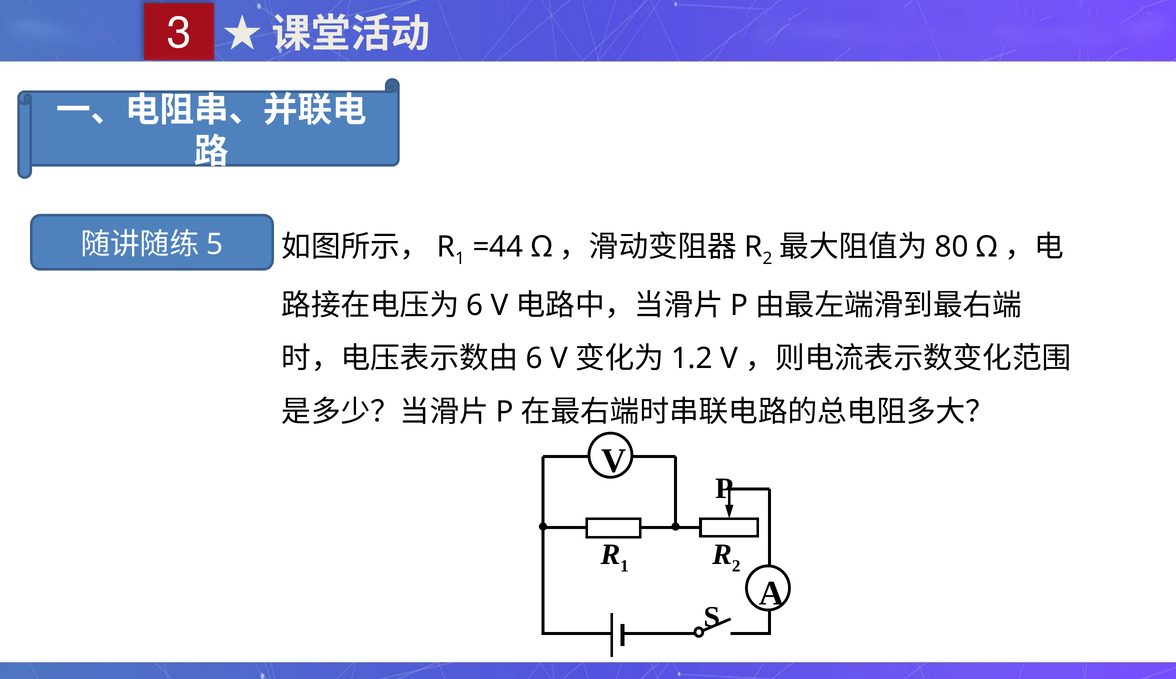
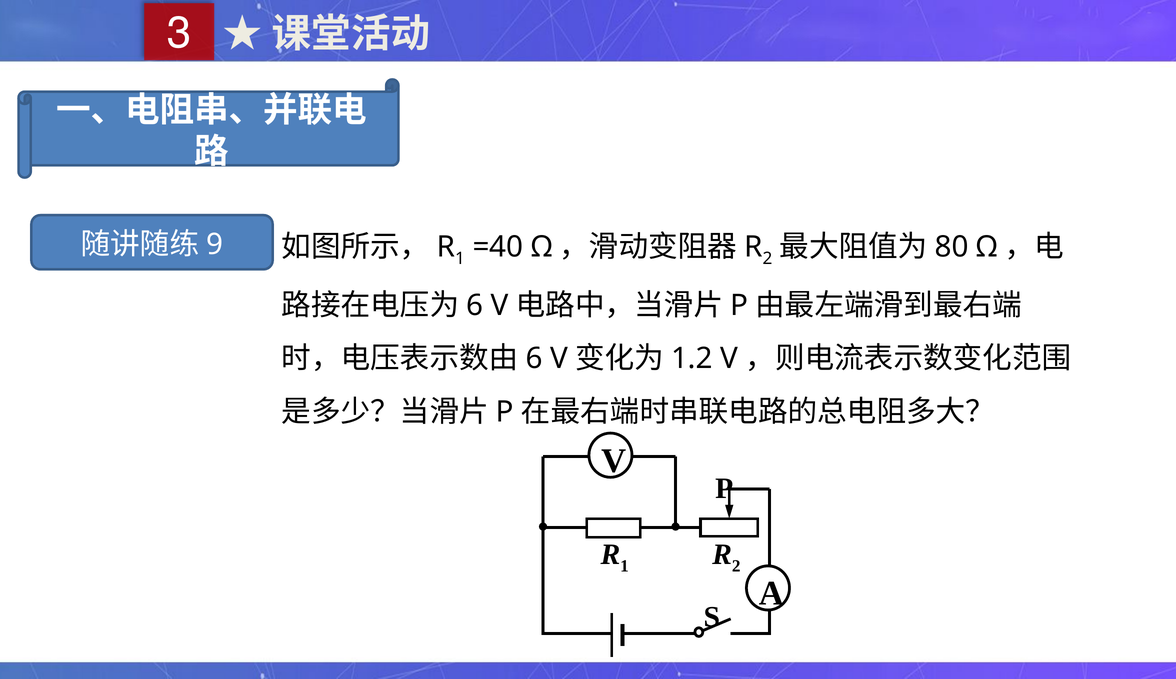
5: 5 -> 9
=44: =44 -> =40
